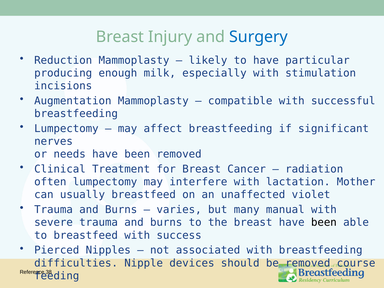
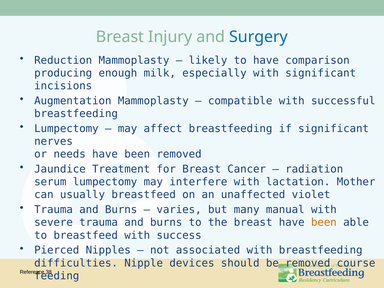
particular: particular -> comparison
with stimulation: stimulation -> significant
Clinical: Clinical -> Jaundice
often: often -> serum
been at (324, 222) colour: black -> orange
